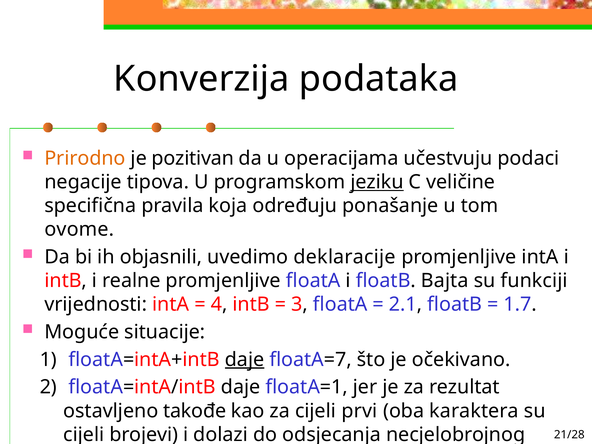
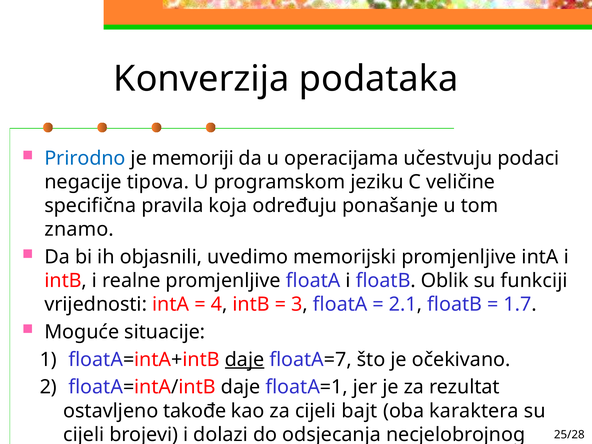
Prirodno colour: orange -> blue
pozitivan: pozitivan -> memoriji
jeziku underline: present -> none
ovome: ovome -> znamo
deklaracije: deklaracije -> memorijski
Bajta: Bajta -> Oblik
prvi: prvi -> bajt
21/28: 21/28 -> 25/28
